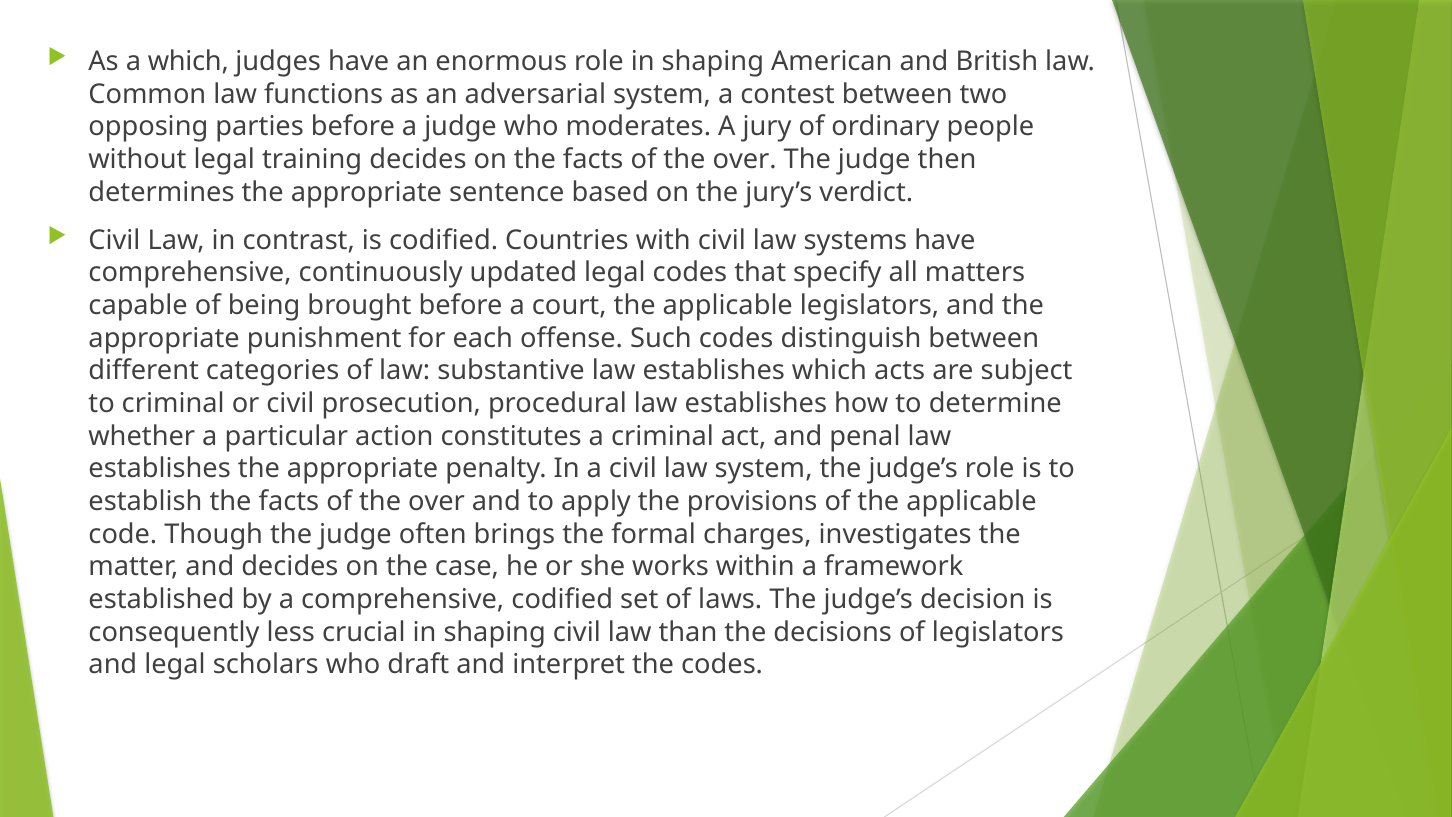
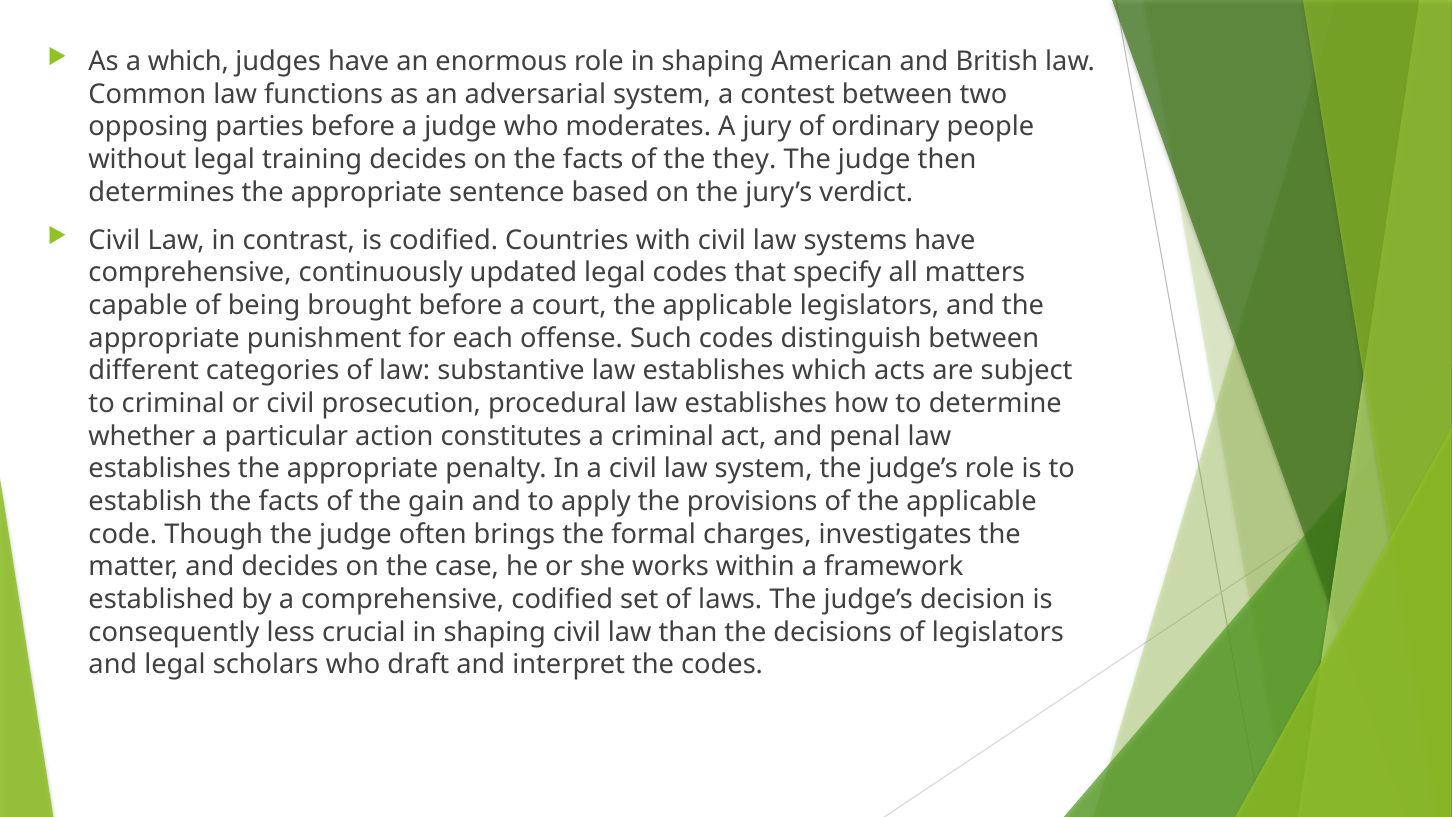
over at (745, 159): over -> they
over at (436, 501): over -> gain
